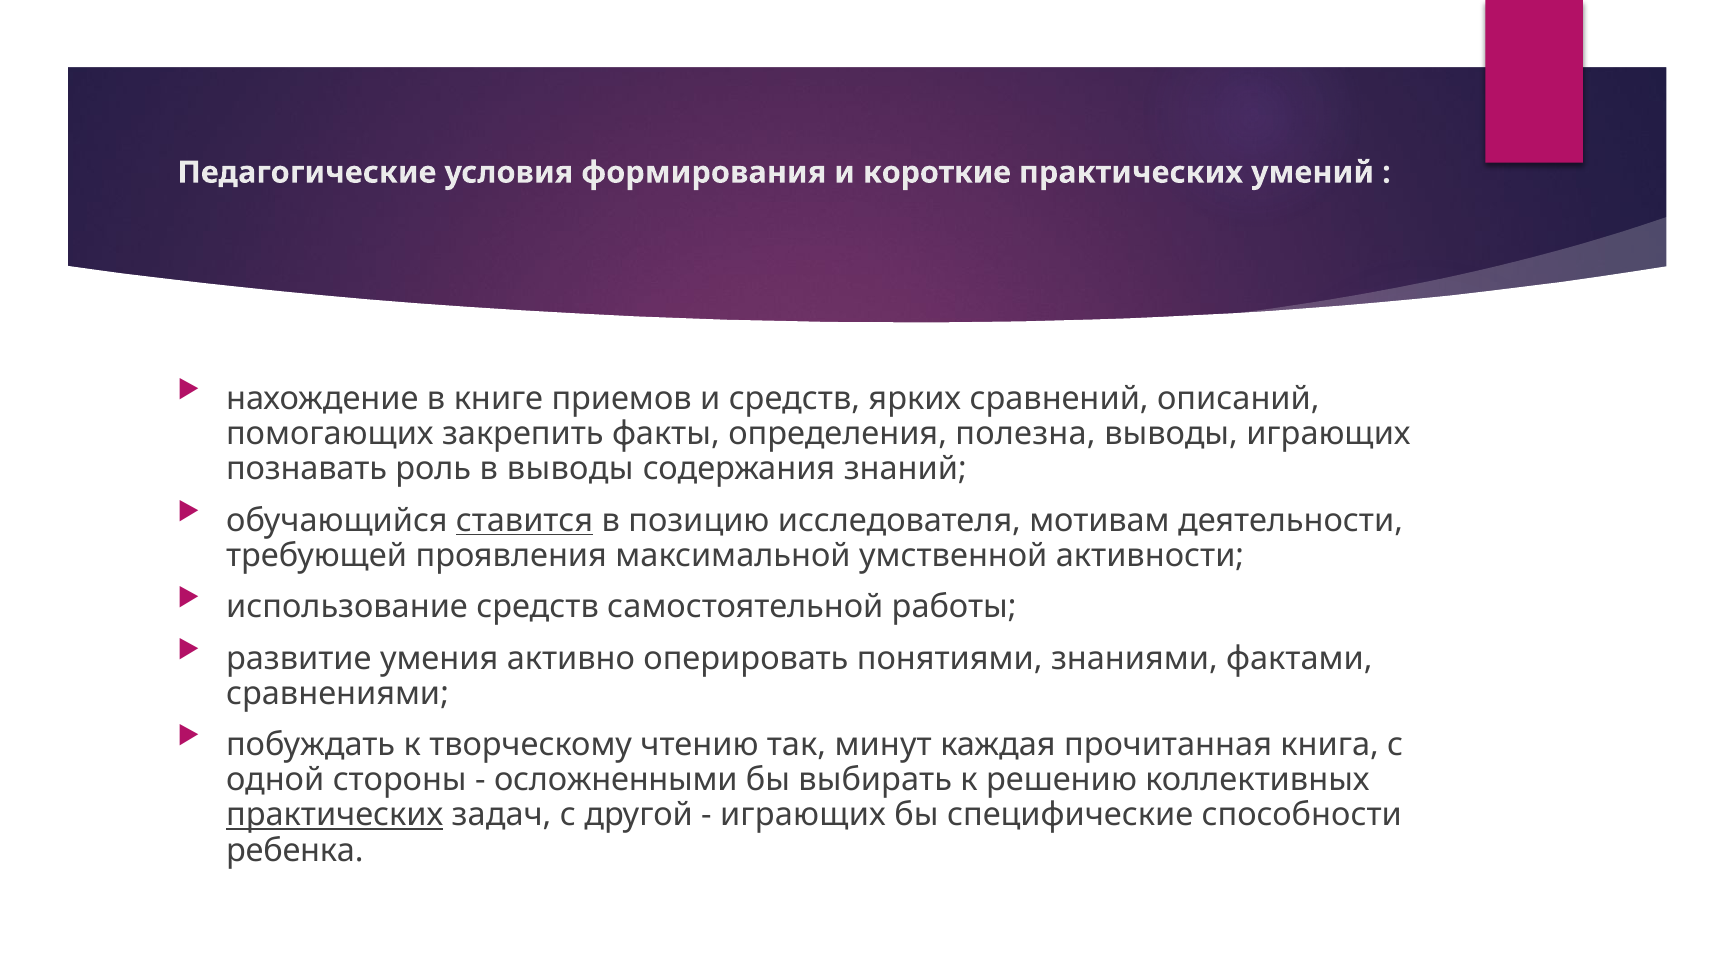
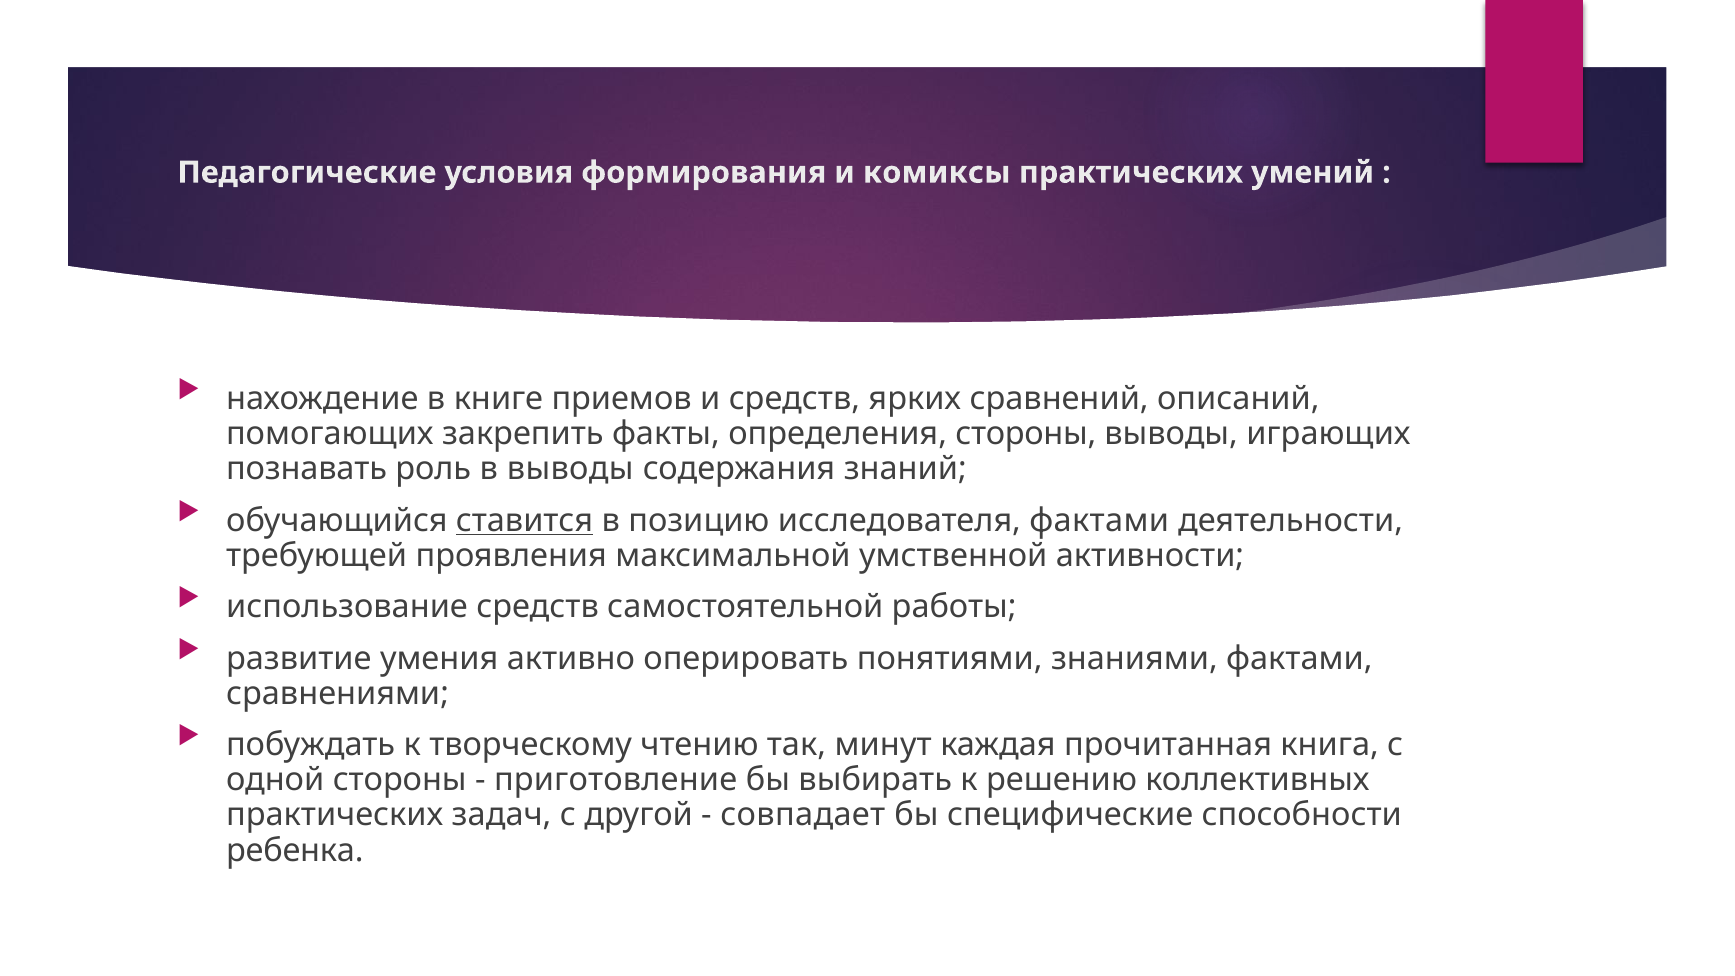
короткие: короткие -> комиксы
определения полезна: полезна -> стороны
исследователя мотивам: мотивам -> фактами
осложненными: осложненными -> приготовление
практических at (335, 815) underline: present -> none
играющих at (803, 815): играющих -> совпадает
